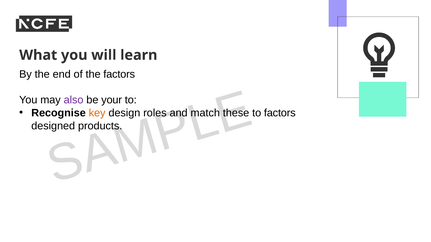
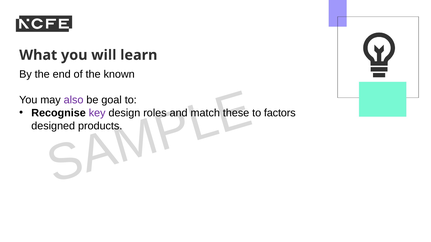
the factors: factors -> known
your: your -> goal
key colour: orange -> purple
